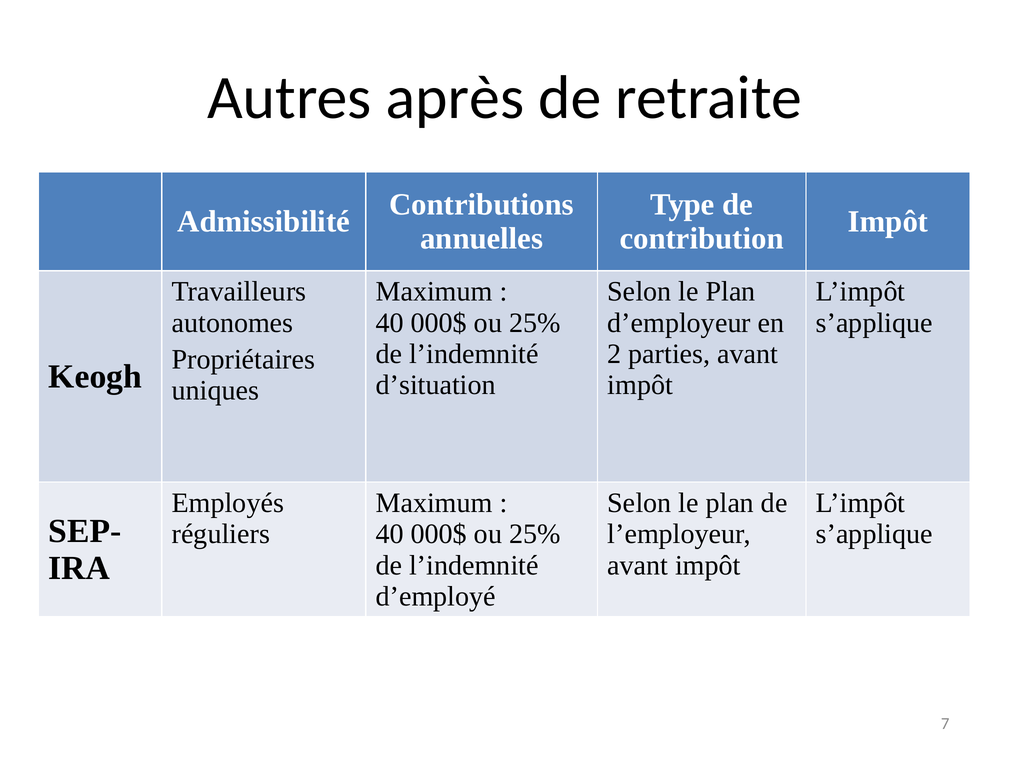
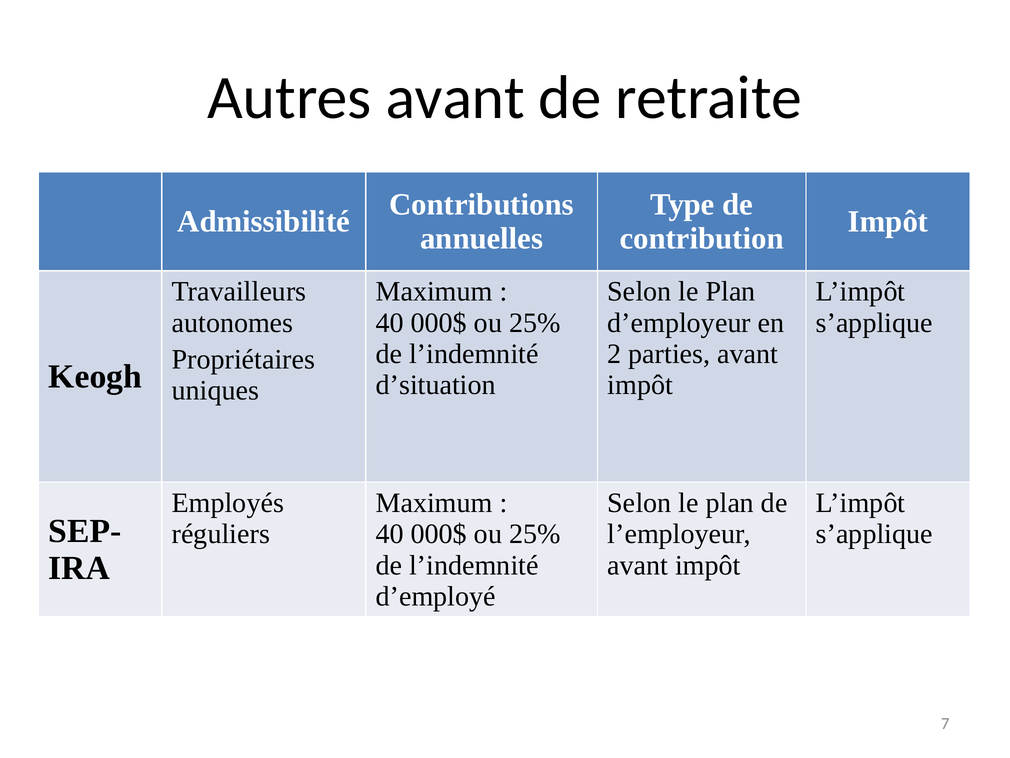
Autres après: après -> avant
